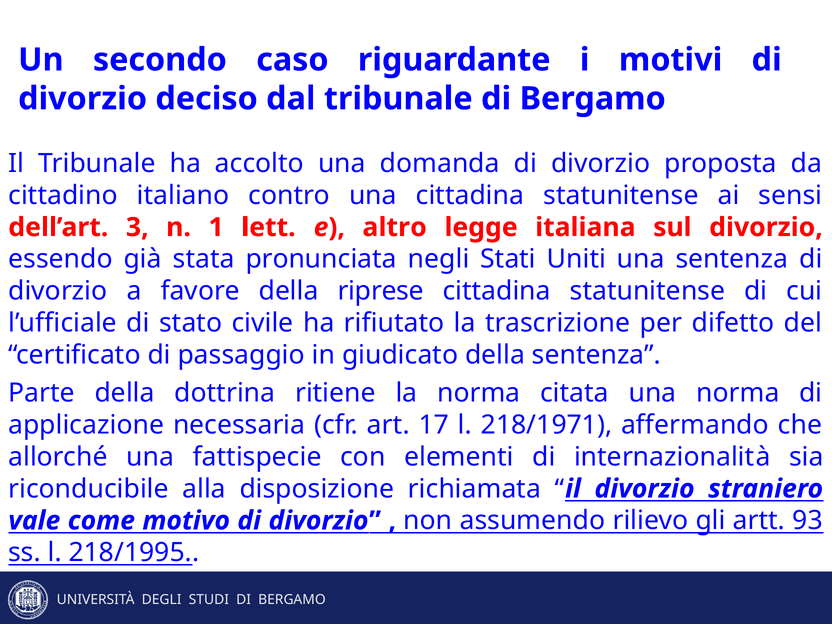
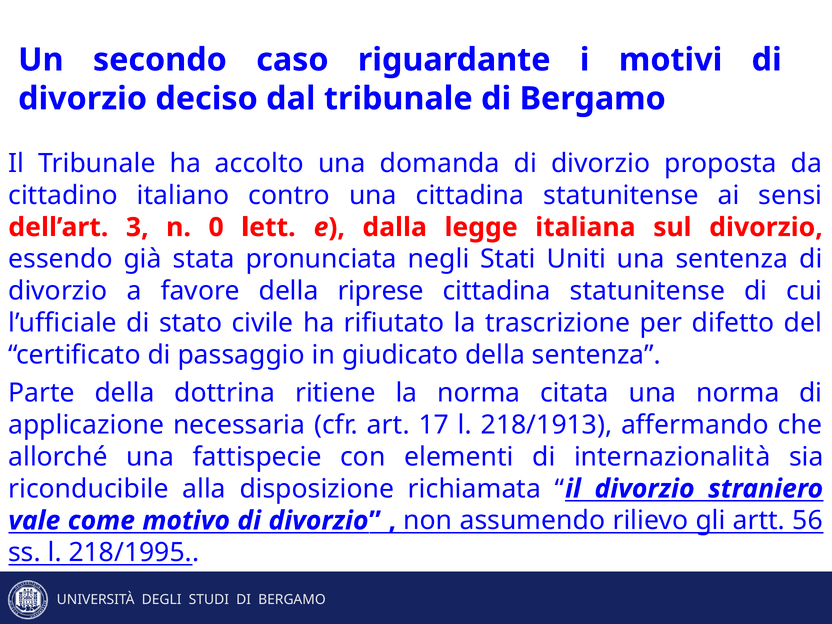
1: 1 -> 0
altro: altro -> dalla
218/1971: 218/1971 -> 218/1913
93: 93 -> 56
